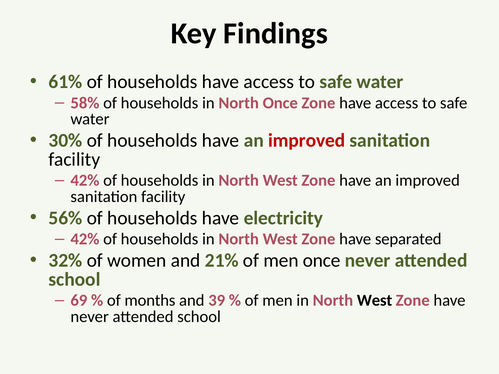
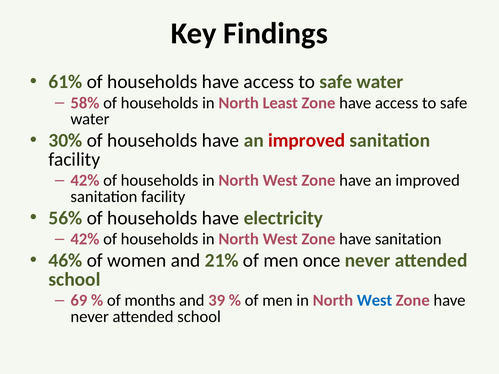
North Once: Once -> Least
have separated: separated -> sanitation
32%: 32% -> 46%
West at (375, 301) colour: black -> blue
